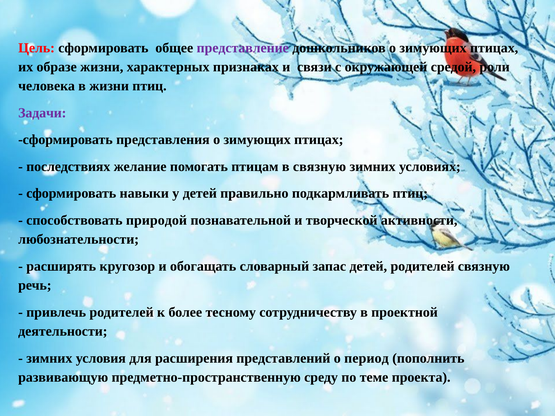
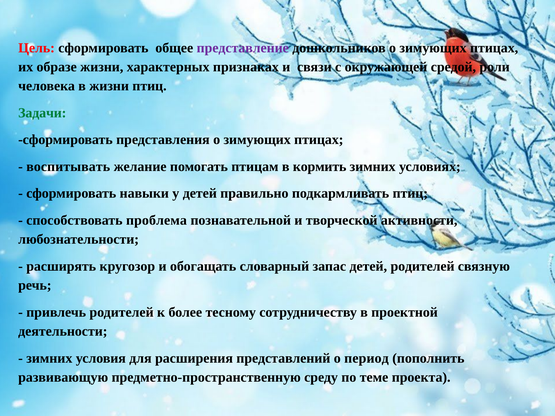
Задачи colour: purple -> green
последствиях: последствиях -> воспитывать
в связную: связную -> кормить
природой: природой -> проблема
